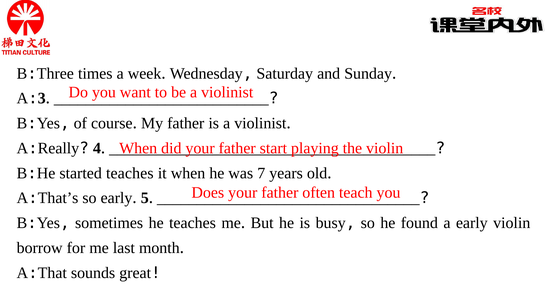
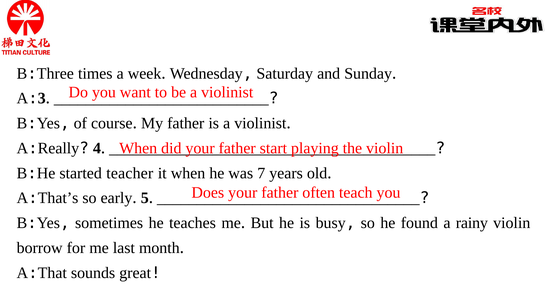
started teaches: teaches -> teacher
a early: early -> rainy
